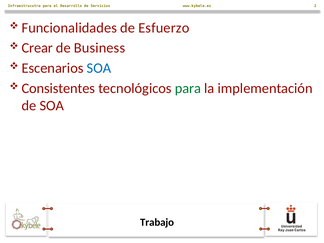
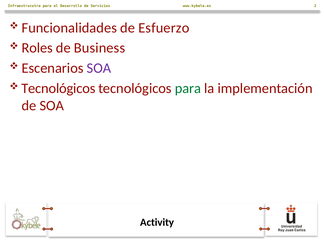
Crear: Crear -> Roles
SOA at (99, 68) colour: blue -> purple
Consistentes at (58, 88): Consistentes -> Tecnológicos
Trabajo: Trabajo -> Activity
